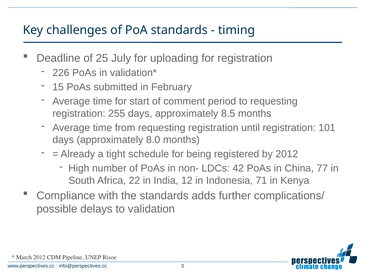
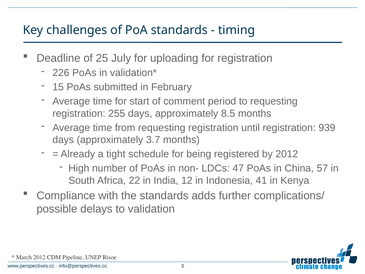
101: 101 -> 939
8.0: 8.0 -> 3.7
42: 42 -> 47
77: 77 -> 57
71: 71 -> 41
